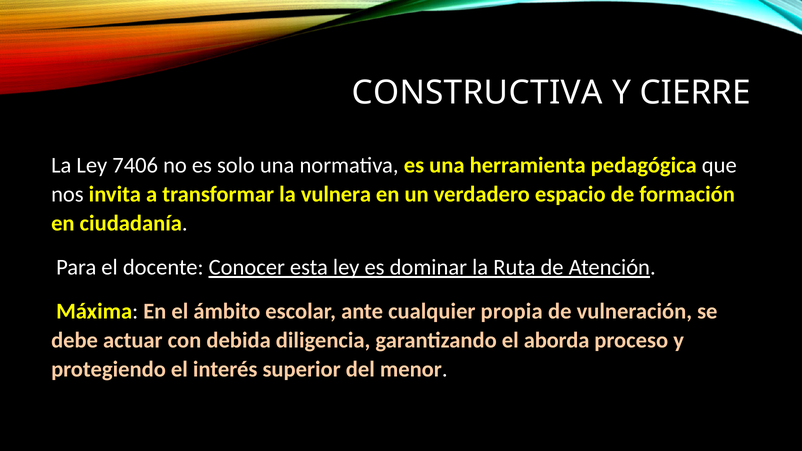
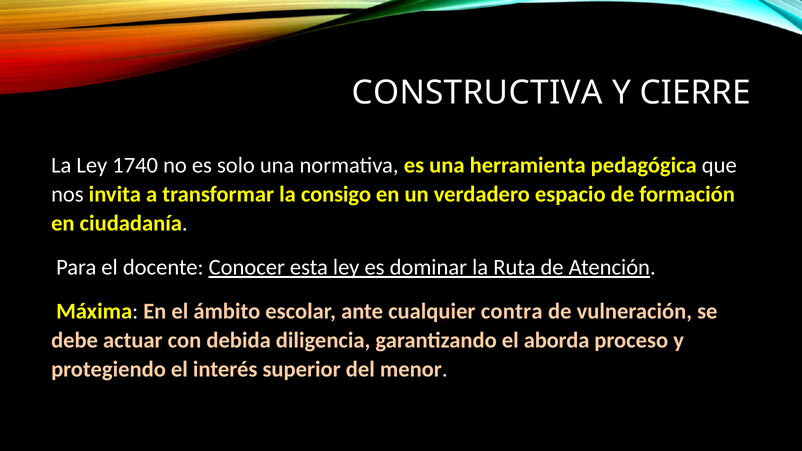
7406: 7406 -> 1740
vulnera: vulnera -> consigo
propia: propia -> contra
